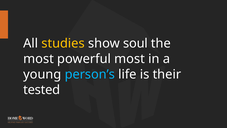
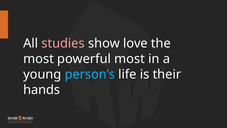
studies colour: yellow -> pink
soul: soul -> love
tested: tested -> hands
